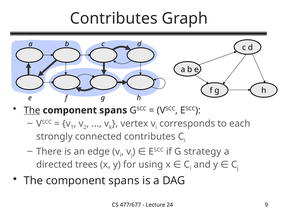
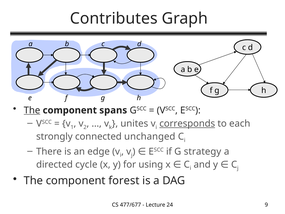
vertex: vertex -> unites
corresponds underline: none -> present
connected contributes: contributes -> unchanged
trees: trees -> cycle
spans at (124, 181): spans -> forest
